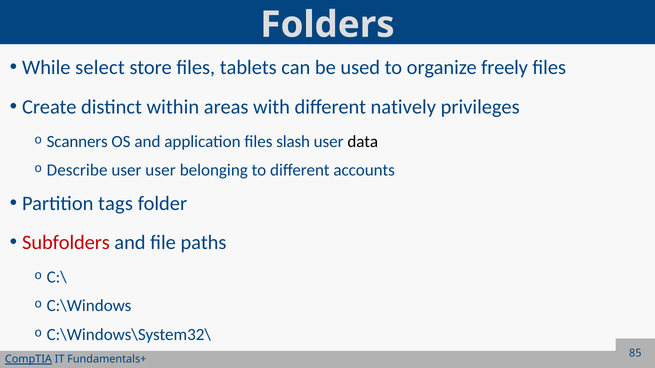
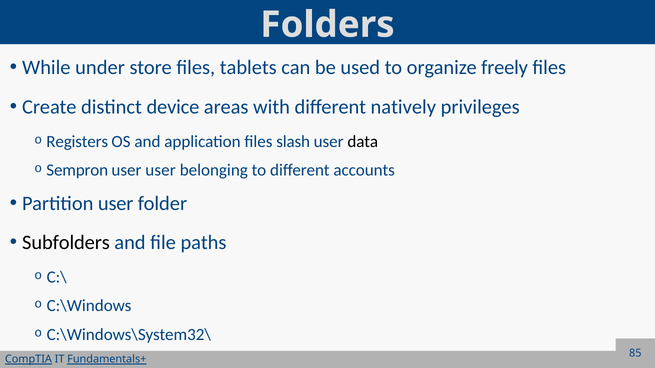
select: select -> under
within: within -> device
Scanners: Scanners -> Registers
Describe: Describe -> Sempron
Partition tags: tags -> user
Subfolders colour: red -> black
Fundamentals+ underline: none -> present
